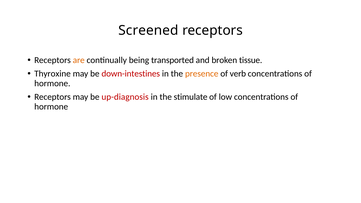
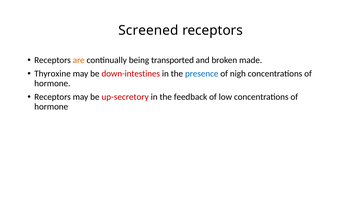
tissue: tissue -> made
presence colour: orange -> blue
verb: verb -> nigh
up-diagnosis: up-diagnosis -> up-secretory
stimulate: stimulate -> feedback
